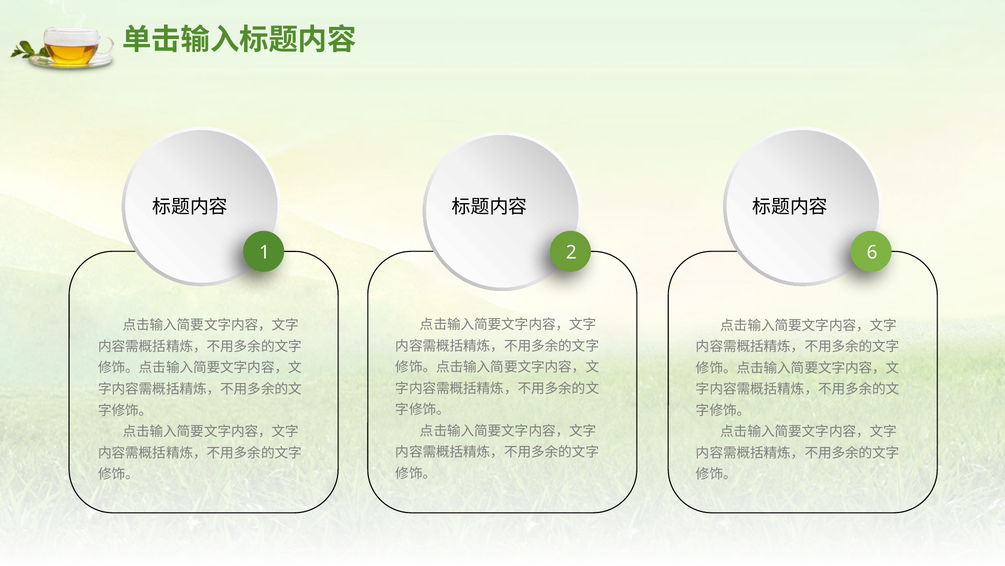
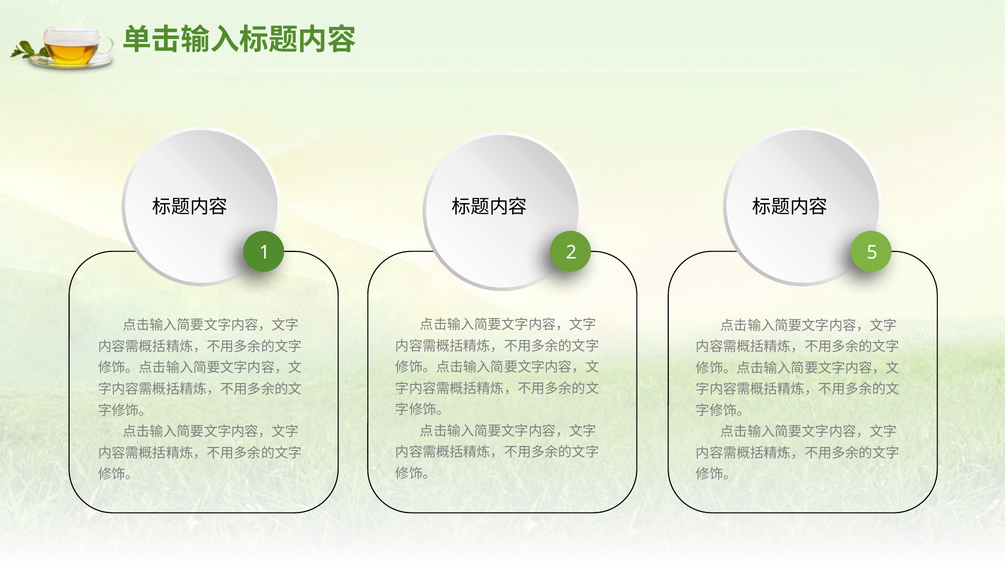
6: 6 -> 5
